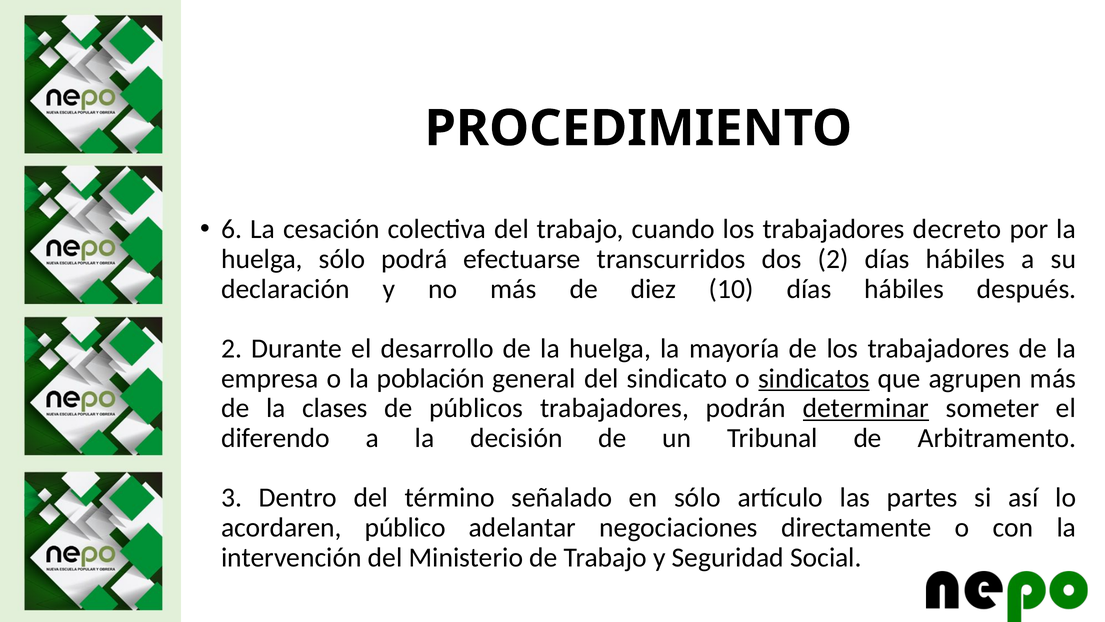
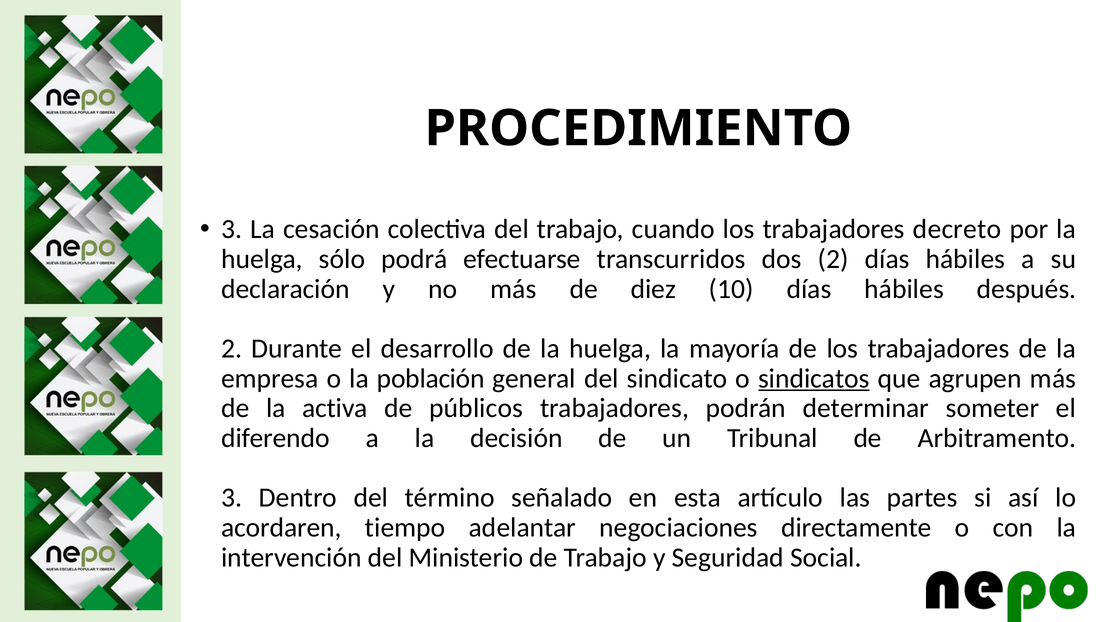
6 at (232, 229): 6 -> 3
clases: clases -> activa
determinar underline: present -> none
en sólo: sólo -> esta
público: público -> tiempo
